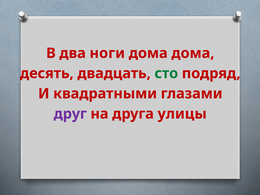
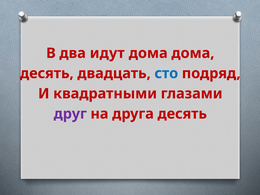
ноги: ноги -> идут
сто colour: green -> blue
друга улицы: улицы -> десять
